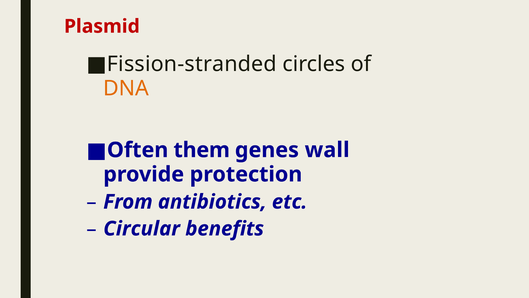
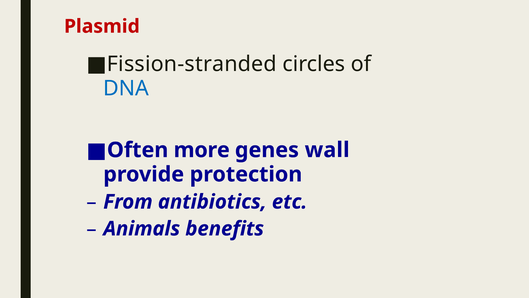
DNA colour: orange -> blue
them: them -> more
Circular: Circular -> Animals
